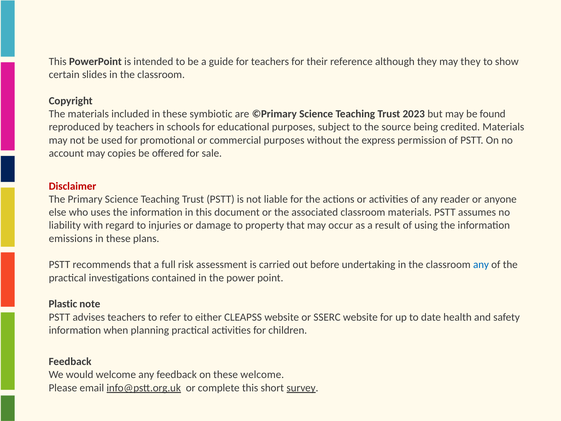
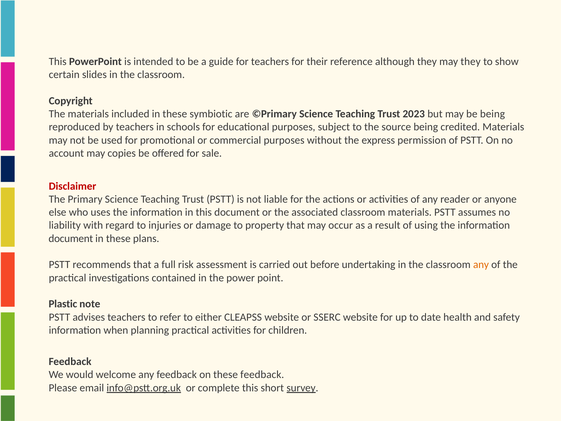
be found: found -> being
emissions at (71, 238): emissions -> document
any at (481, 265) colour: blue -> orange
these welcome: welcome -> feedback
